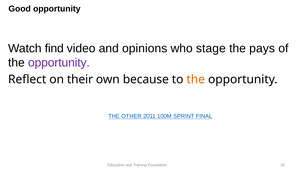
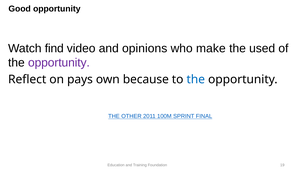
stage: stage -> make
pays: pays -> used
their: their -> pays
the at (196, 80) colour: orange -> blue
